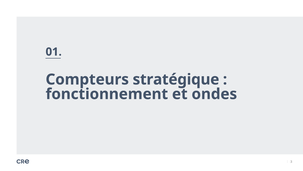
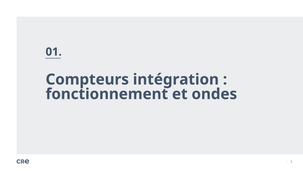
stratégique: stratégique -> intégration
